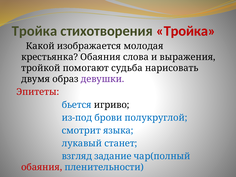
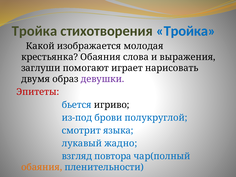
Тройка at (186, 31) colour: red -> blue
тройкой: тройкой -> заглуши
судьба: судьба -> играет
станет: станет -> жадно
задание: задание -> повтора
обаяния at (42, 167) colour: red -> orange
